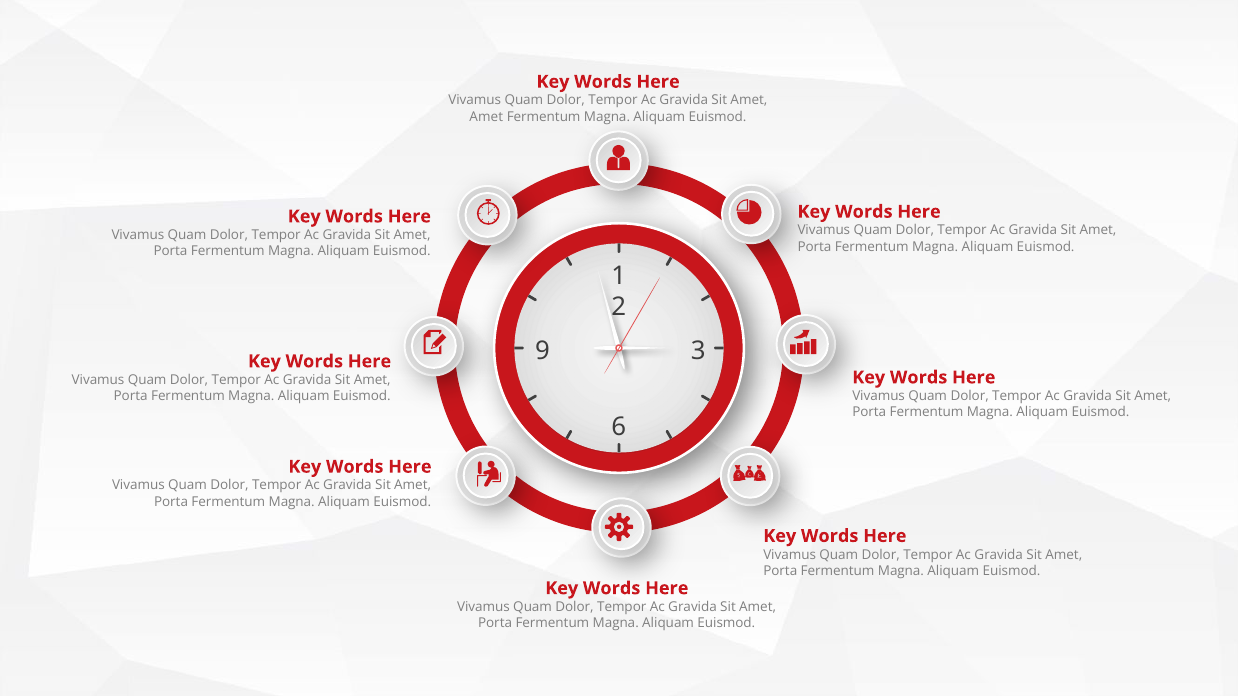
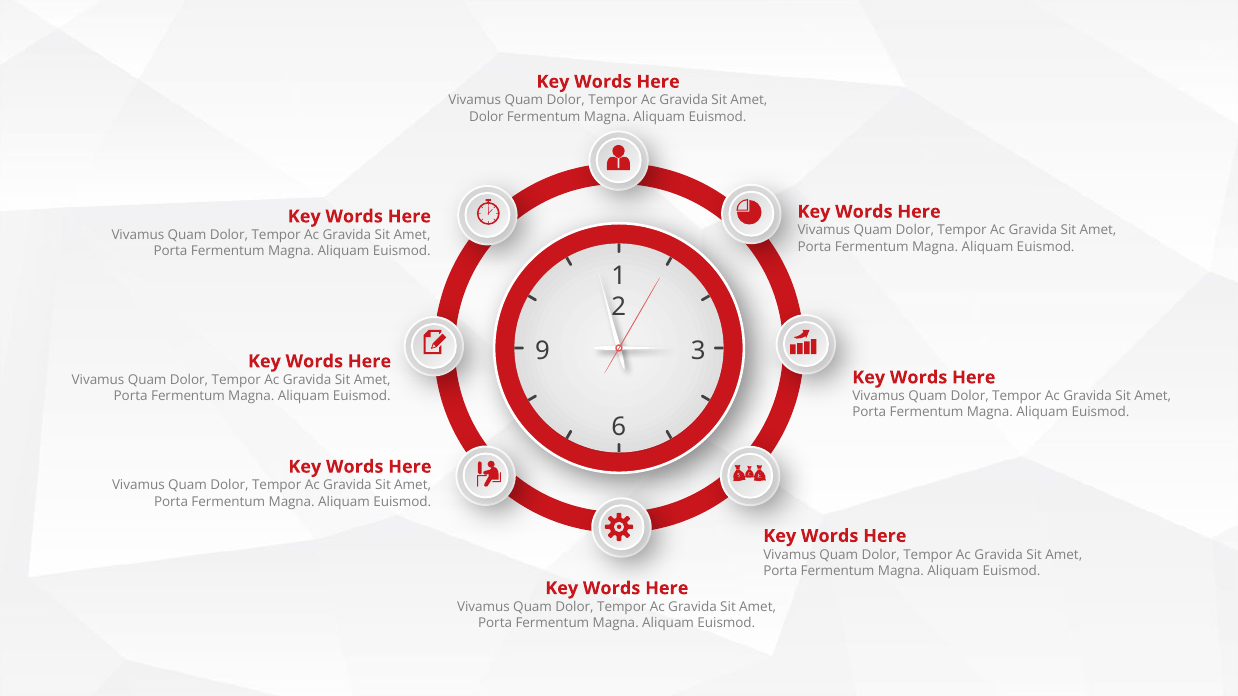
Amet at (486, 117): Amet -> Dolor
